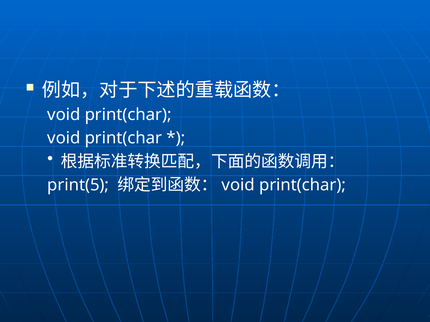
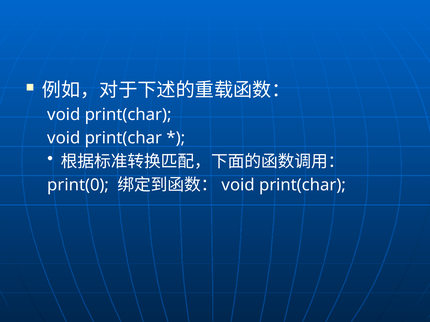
print(5: print(5 -> print(0
